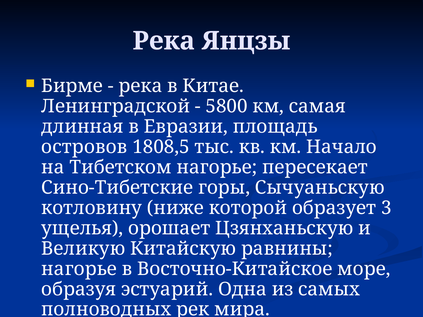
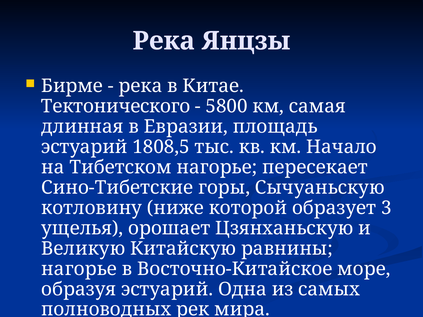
Ленинградской: Ленинградской -> Тектонического
островов at (84, 147): островов -> эстуарий
